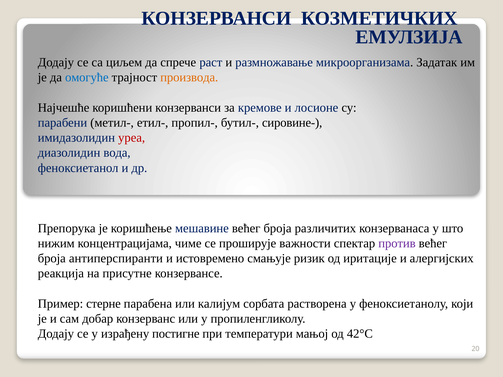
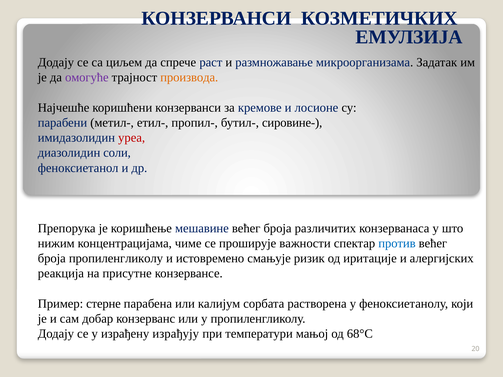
омогуће colour: blue -> purple
вода: вода -> соли
против colour: purple -> blue
броја антиперспиранти: антиперспиранти -> пропиленгликолу
постигне: постигне -> израђују
42°С: 42°С -> 68°С
